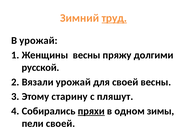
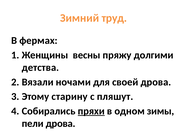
труд underline: present -> none
В урожай: урожай -> фермах
русской: русской -> детства
урожай at (73, 82): урожай -> ночами
своей весны: весны -> дрова
пели своей: своей -> дрова
